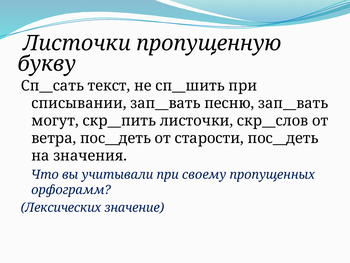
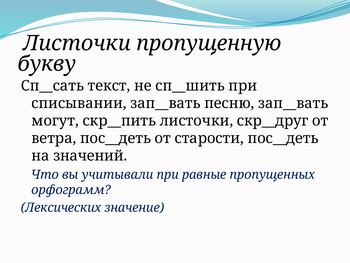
скр__слов: скр__слов -> скр__друг
значения: значения -> значений
своему: своему -> равные
